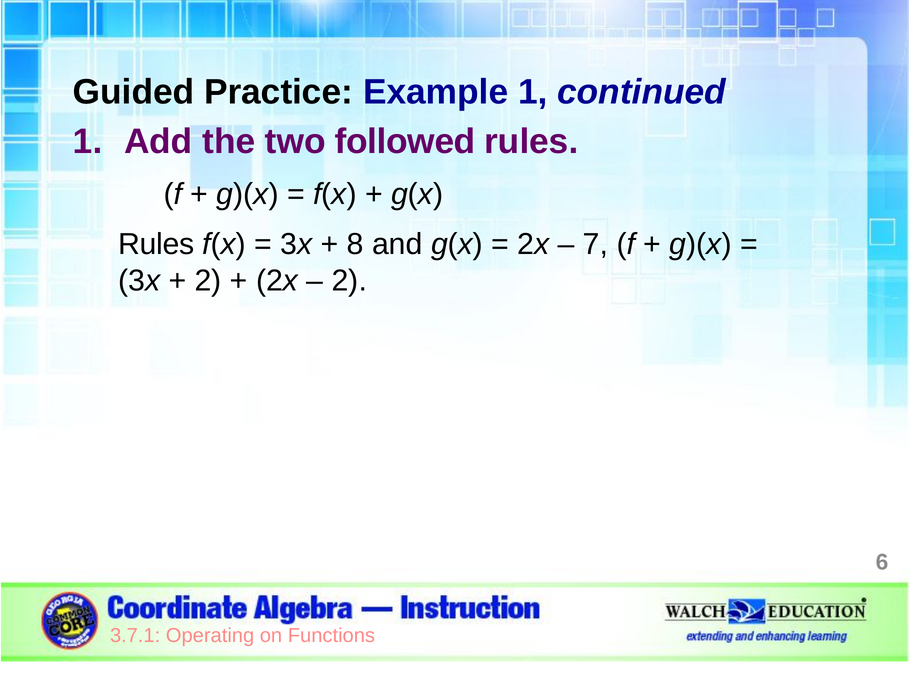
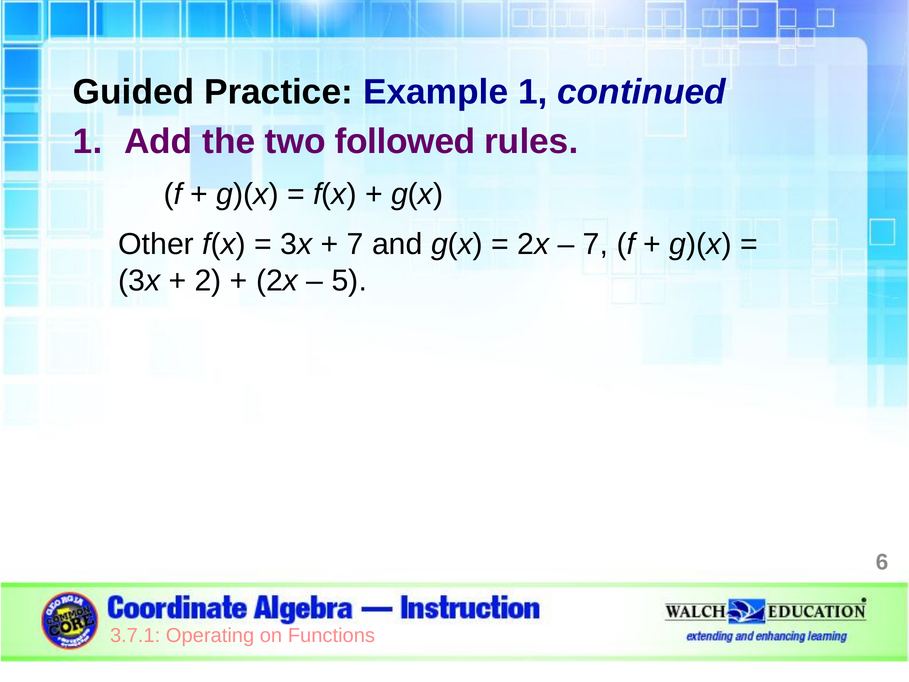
Rules at (156, 244): Rules -> Other
8 at (355, 244): 8 -> 7
2 at (349, 281): 2 -> 5
